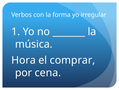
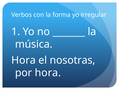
comprar: comprar -> nosotras
por cena: cena -> hora
